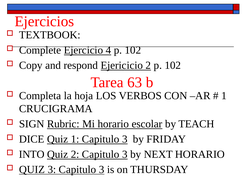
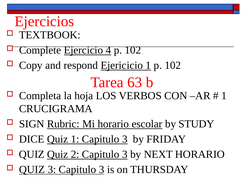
Ejericicio 2: 2 -> 1
TEACH: TEACH -> STUDY
INTO at (32, 154): INTO -> QUIZ
